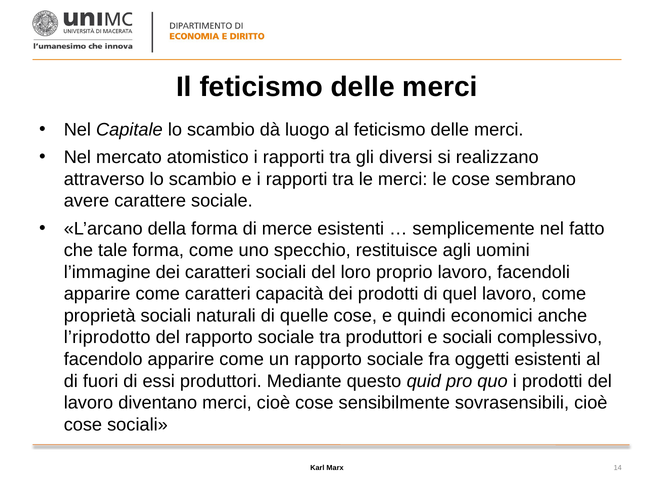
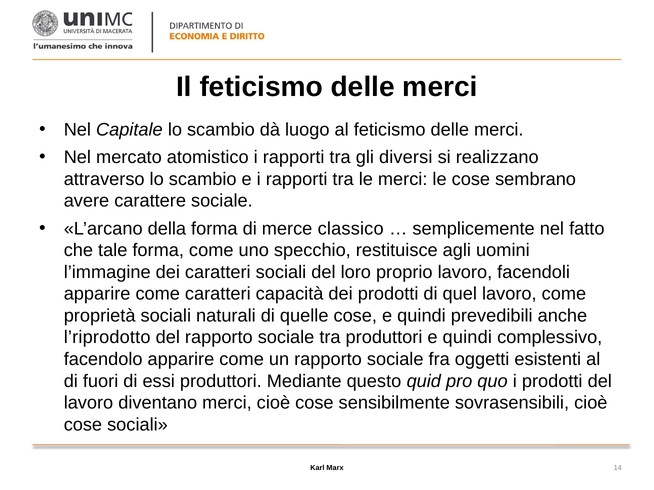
merce esistenti: esistenti -> classico
economici: economici -> prevedibili
produttori e sociali: sociali -> quindi
